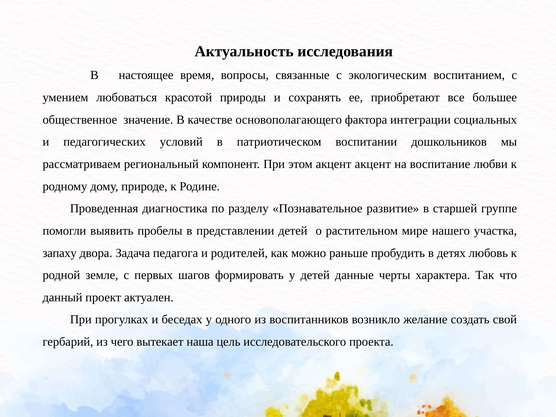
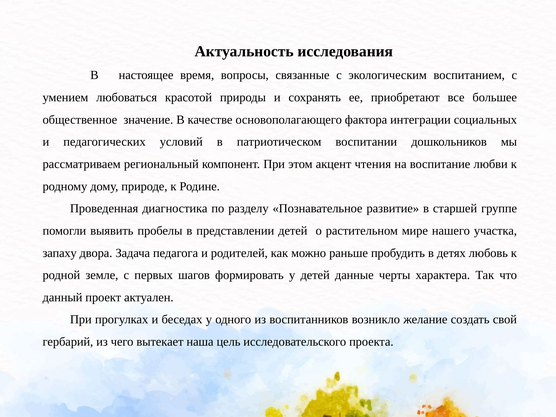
акцент акцент: акцент -> чтения
